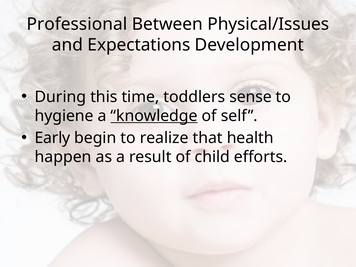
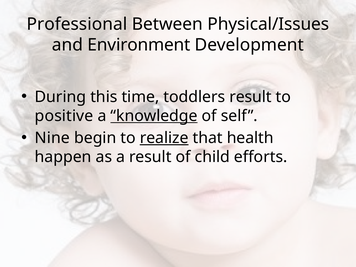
Expectations: Expectations -> Environment
toddlers sense: sense -> result
hygiene: hygiene -> positive
Early: Early -> Nine
realize underline: none -> present
